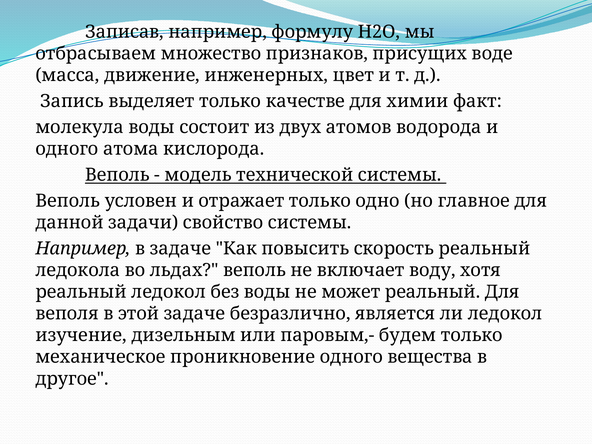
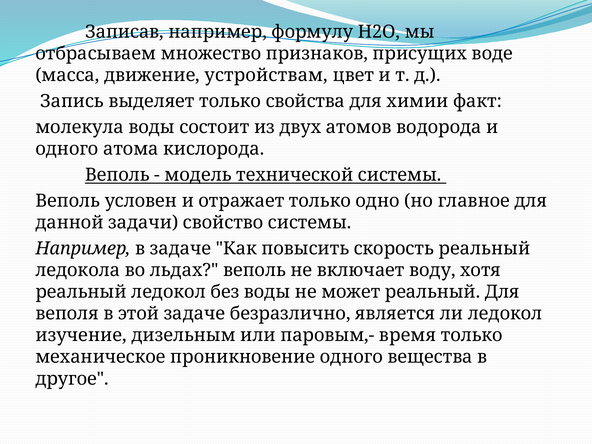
инженерных: инженерных -> устройствам
качестве: качестве -> свойства
будем: будем -> время
